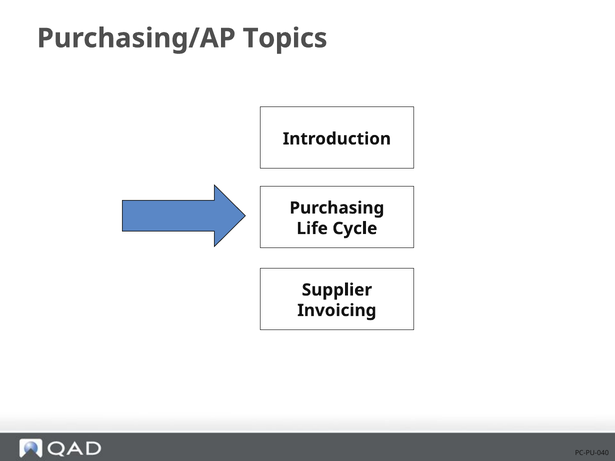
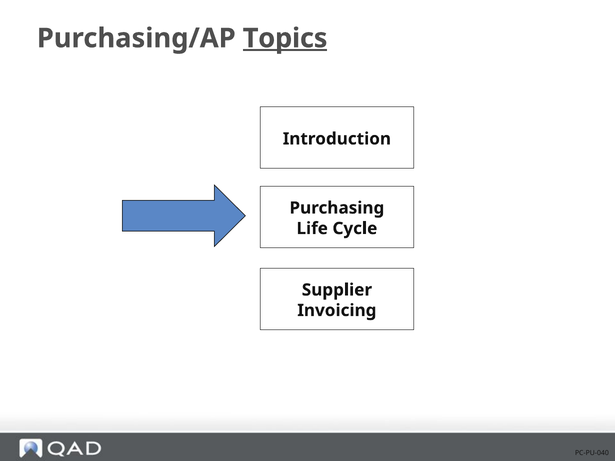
Topics underline: none -> present
